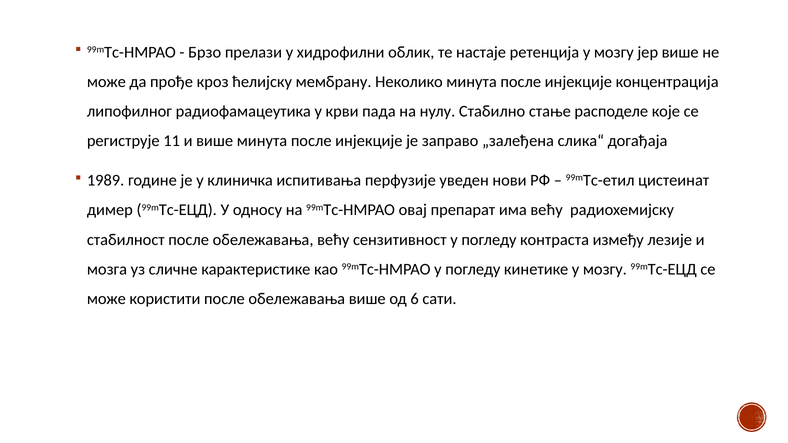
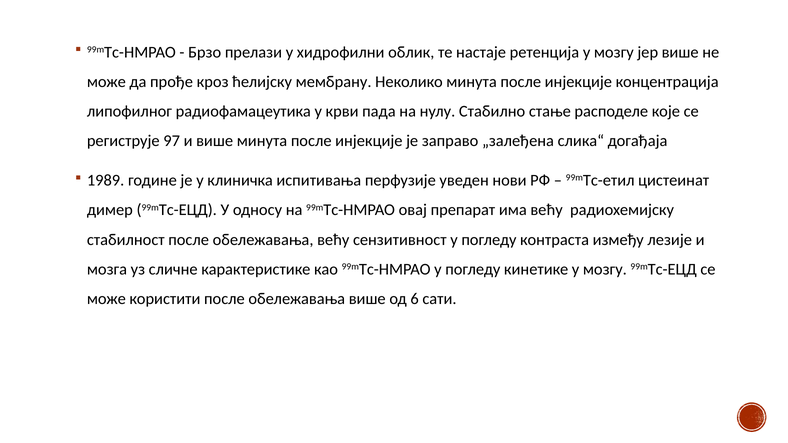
11: 11 -> 97
